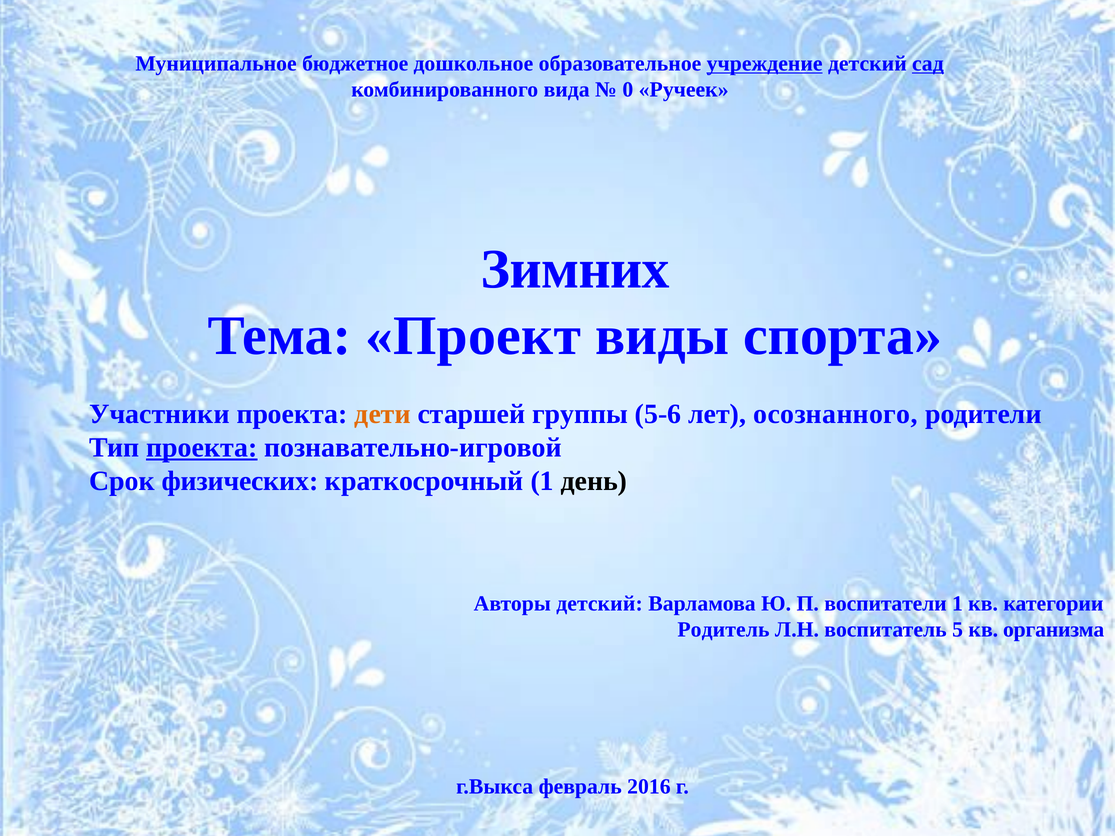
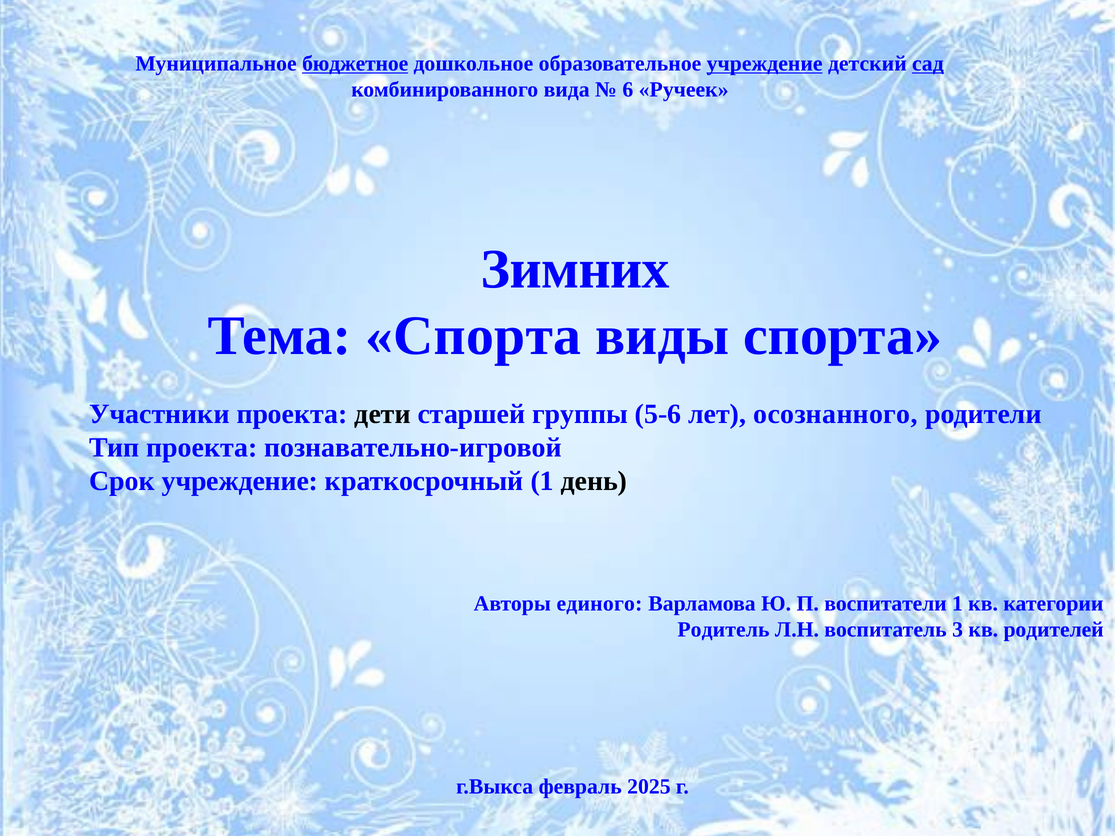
бюджетное underline: none -> present
0: 0 -> 6
Тема Проект: Проект -> Спорта
дети colour: orange -> black
проекта at (202, 448) underline: present -> none
Срок физических: физических -> учреждение
Авторы детский: детский -> единого
5: 5 -> 3
организма: организма -> родителей
2016: 2016 -> 2025
